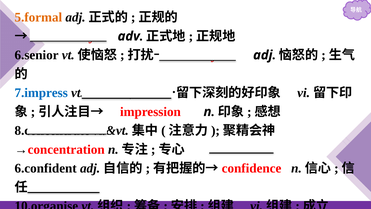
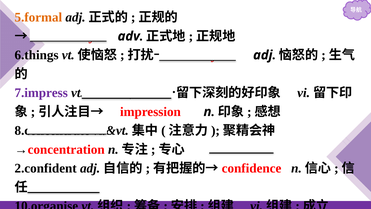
6.senior: 6.senior -> 6.things
7.impress colour: blue -> purple
6.confident: 6.confident -> 2.confident
